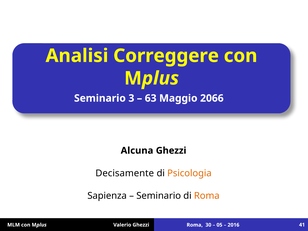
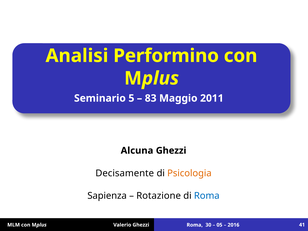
Correggere: Correggere -> Performino
3: 3 -> 5
63: 63 -> 83
2066: 2066 -> 2011
Seminario at (159, 196): Seminario -> Rotazione
Roma at (207, 196) colour: orange -> blue
